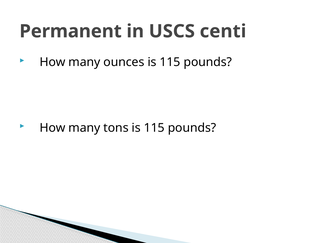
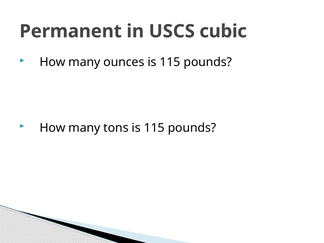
centi: centi -> cubic
